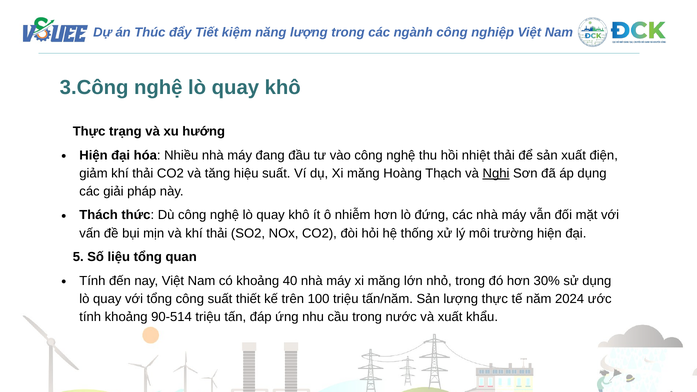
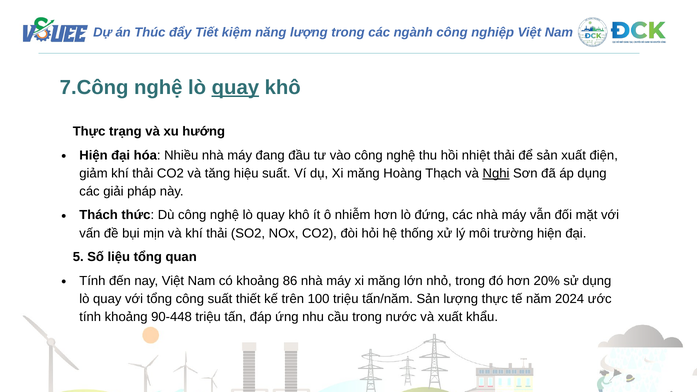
3.Công: 3.Công -> 7.Công
quay at (235, 88) underline: none -> present
40: 40 -> 86
30%: 30% -> 20%
90-514: 90-514 -> 90-448
